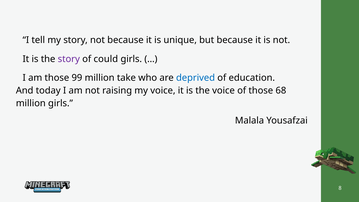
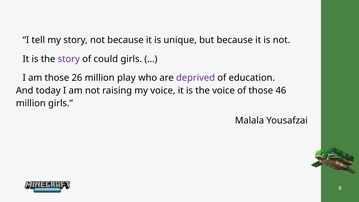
99: 99 -> 26
take: take -> play
deprived colour: blue -> purple
68: 68 -> 46
